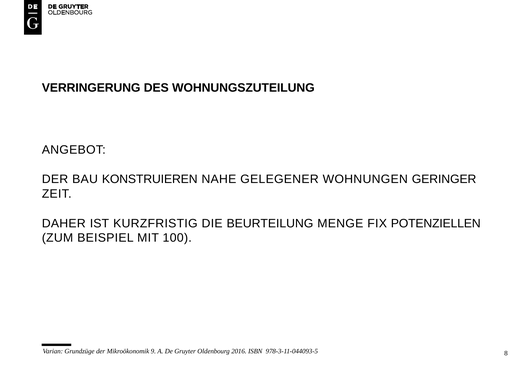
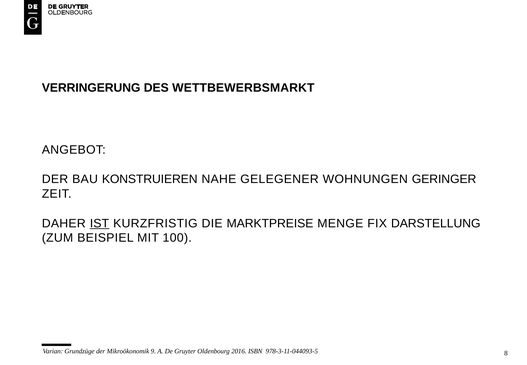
WOHNUNGSZUTEILUNG: WOHNUNGSZUTEILUNG -> WETTBEWERBSMARKT
IST underline: none -> present
BEURTEILUNG: BEURTEILUNG -> MARKTPREISE
POTENZIELLEN: POTENZIELLEN -> DARSTELLUNG
